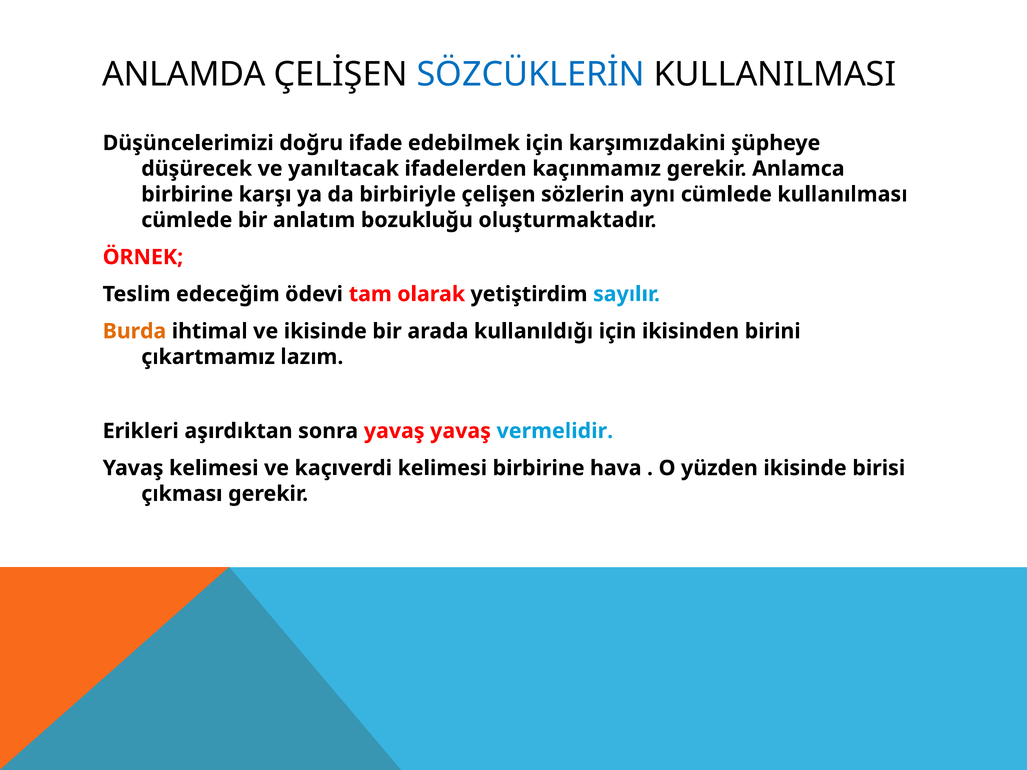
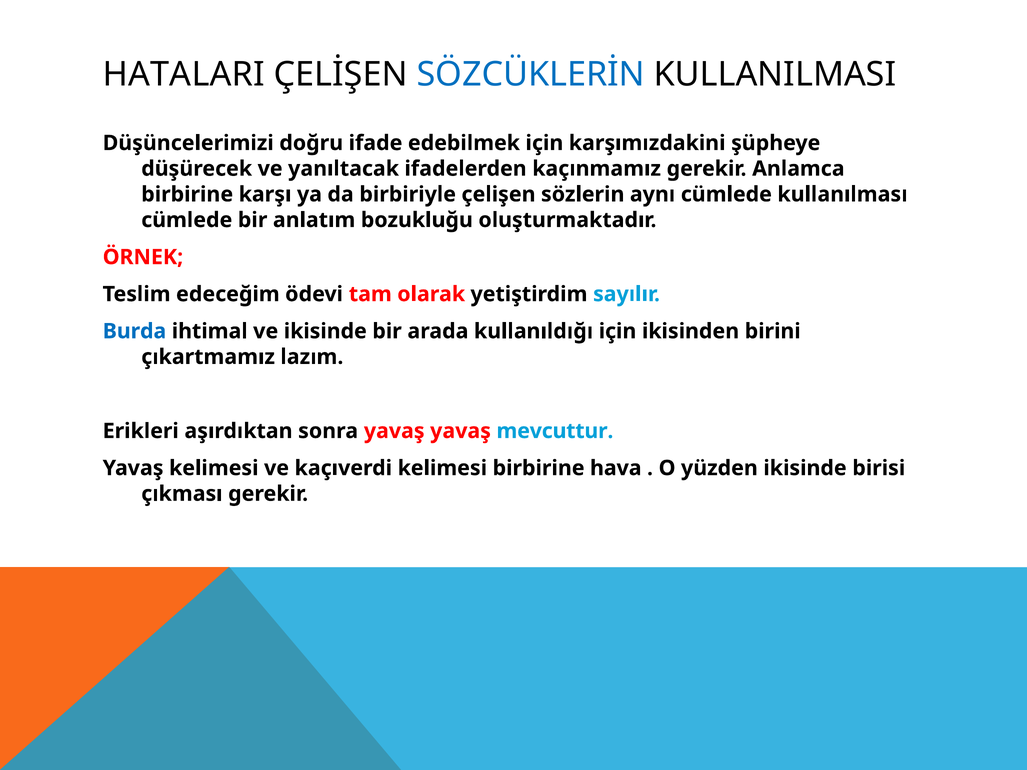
ANLAMDA: ANLAMDA -> HATALARI
Burda colour: orange -> blue
vermelidir: vermelidir -> mevcuttur
